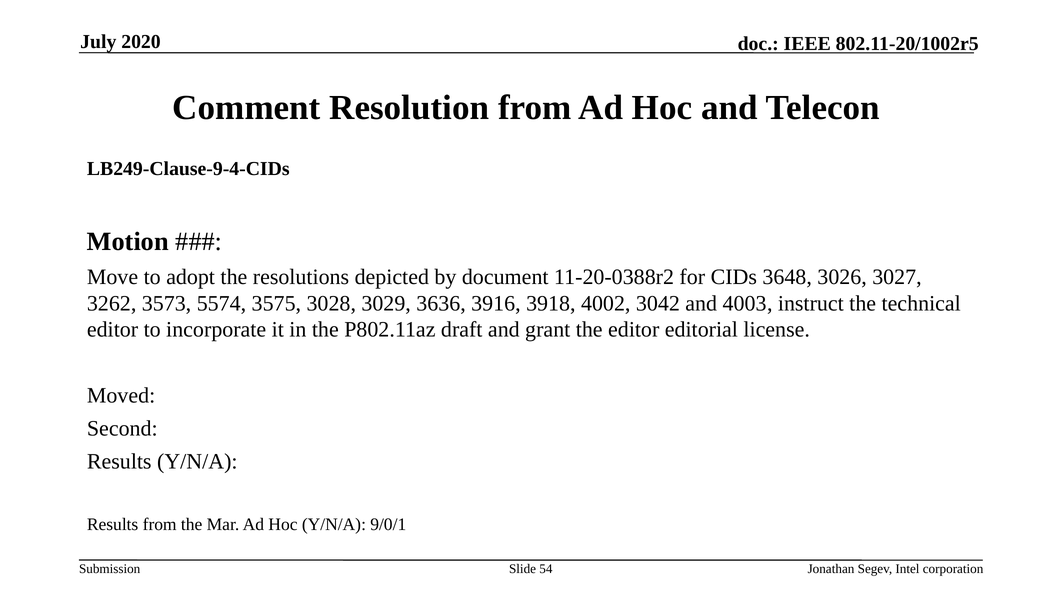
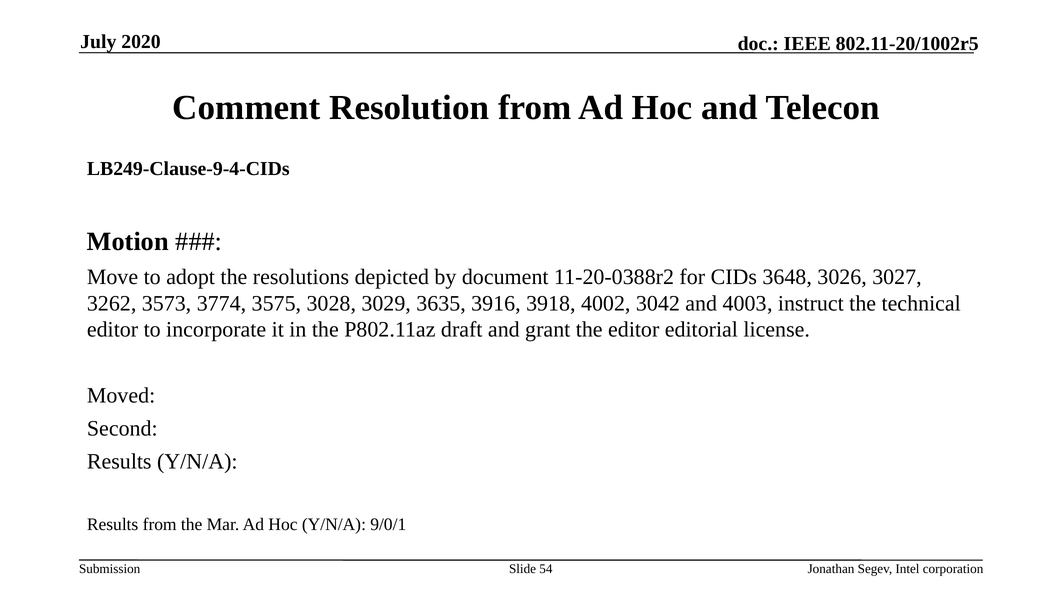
5574: 5574 -> 3774
3636: 3636 -> 3635
